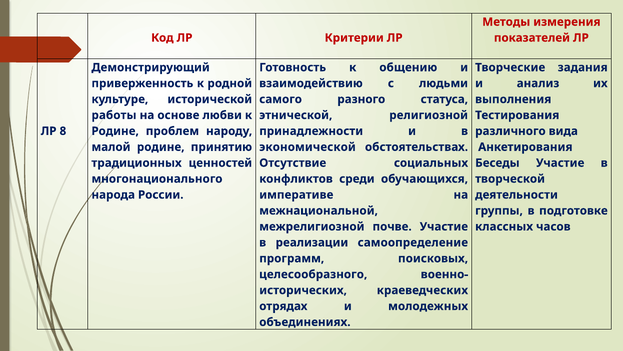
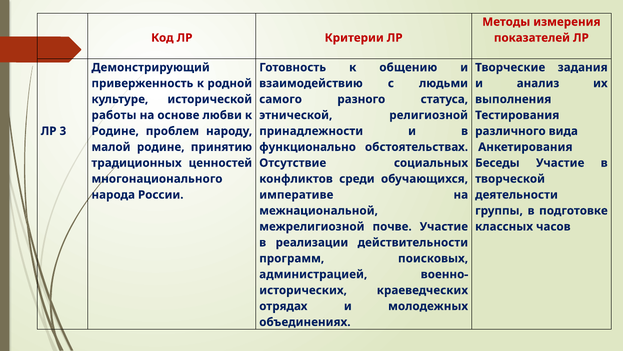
8: 8 -> 3
экономической: экономической -> функционально
самоопределение: самоопределение -> действительности
целесообразного: целесообразного -> администрацией
